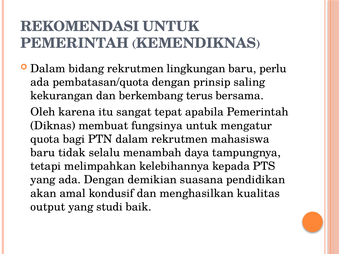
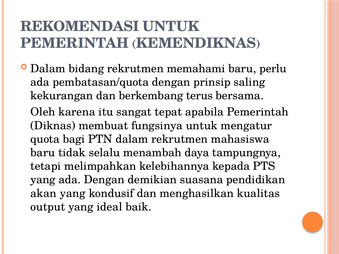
lingkungan: lingkungan -> memahami
akan amal: amal -> yang
studi: studi -> ideal
